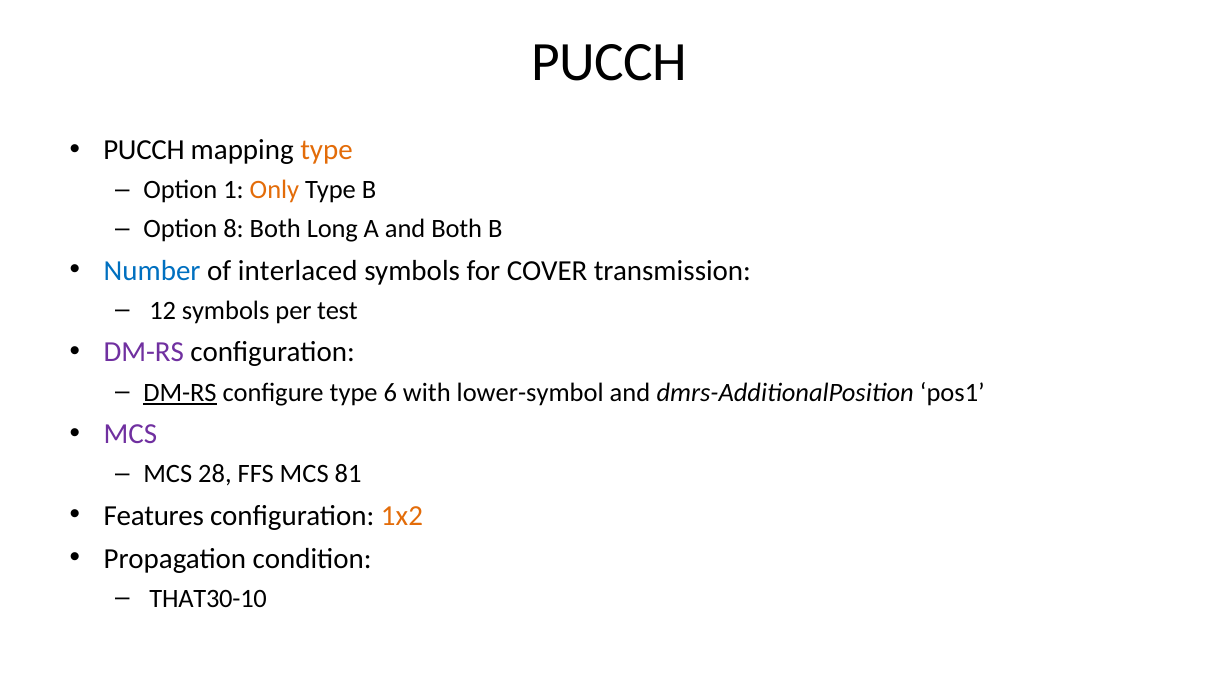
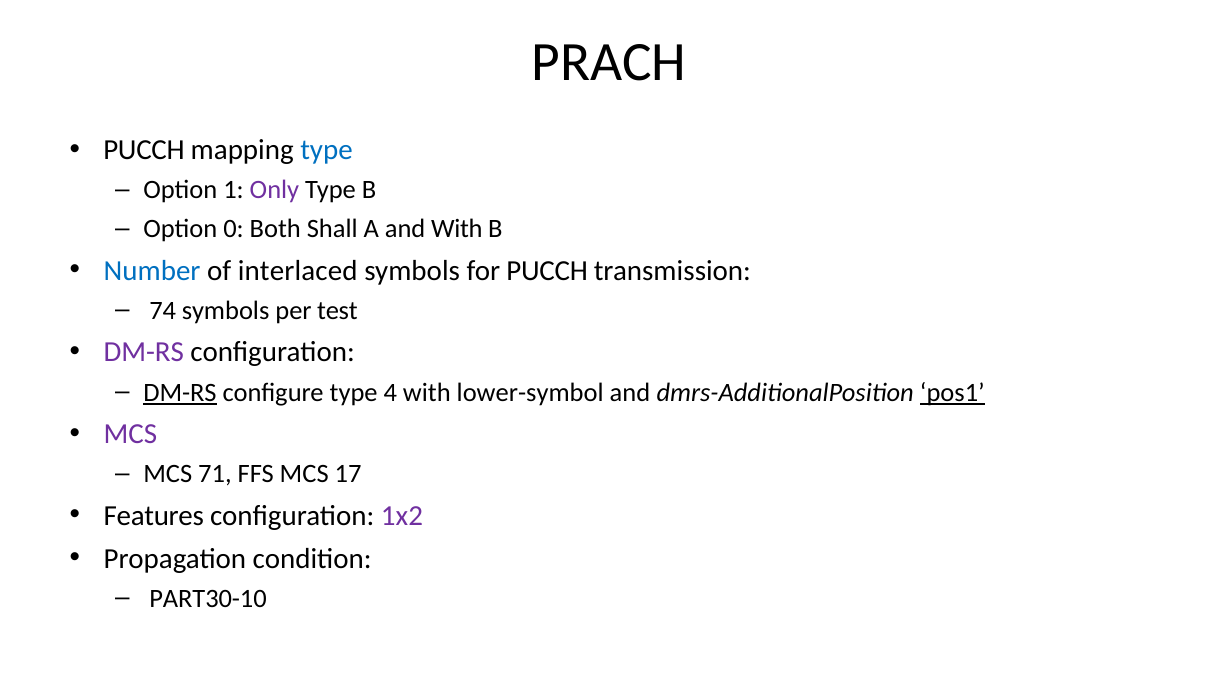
PUCCH at (609, 62): PUCCH -> PRACH
type at (326, 150) colour: orange -> blue
Only colour: orange -> purple
8: 8 -> 0
Long: Long -> Shall
and Both: Both -> With
for COVER: COVER -> PUCCH
12: 12 -> 74
6: 6 -> 4
pos1 underline: none -> present
28: 28 -> 71
81: 81 -> 17
1x2 colour: orange -> purple
THAT30-10: THAT30-10 -> PART30-10
